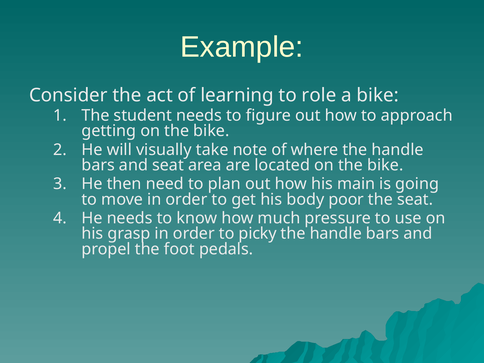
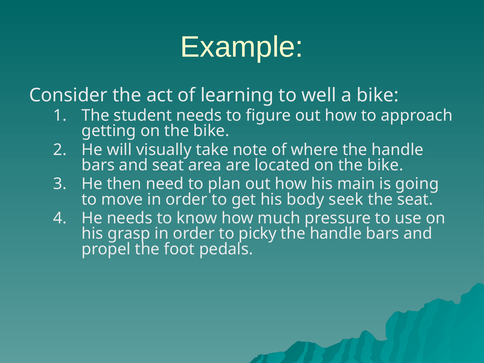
role: role -> well
poor: poor -> seek
